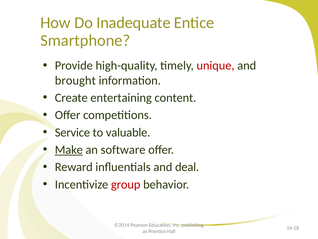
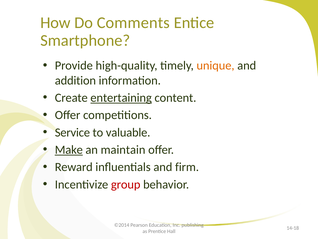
Inadequate: Inadequate -> Comments
unique colour: red -> orange
brought: brought -> addition
entertaining underline: none -> present
software: software -> maintain
deal: deal -> firm
